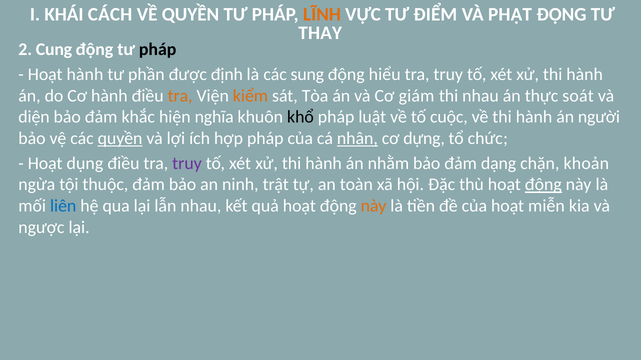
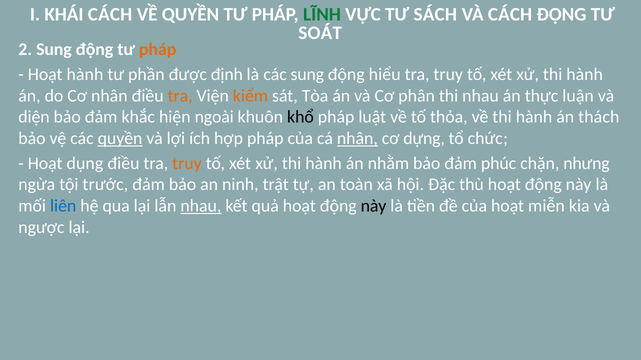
LĨNH colour: orange -> green
ĐIỂM: ĐIỂM -> SÁCH
VÀ PHẠT: PHẠT -> CÁCH
THAY: THAY -> SOÁT
2 Cung: Cung -> Sung
pháp at (158, 50) colour: black -> orange
Cơ hành: hành -> nhân
giám: giám -> phân
soát: soát -> luận
nghĩa: nghĩa -> ngoài
cuộc: cuộc -> thỏa
người: người -> thách
truy at (187, 164) colour: purple -> orange
dạng: dạng -> phúc
khoản: khoản -> nhưng
thuộc: thuộc -> trước
động at (543, 185) underline: present -> none
nhau at (201, 206) underline: none -> present
này at (374, 206) colour: orange -> black
